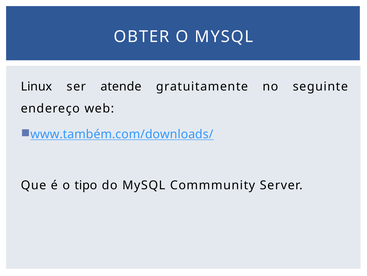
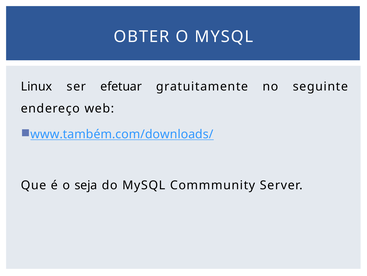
atende: atende -> efetuar
tipo: tipo -> seja
